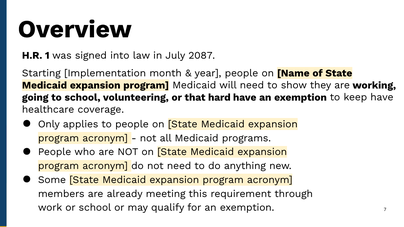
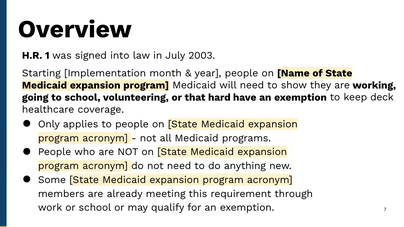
2087: 2087 -> 2003
keep have: have -> deck
